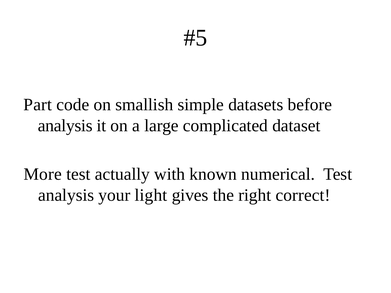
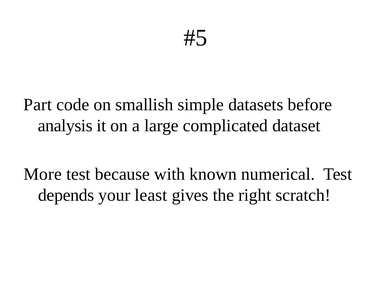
actually: actually -> because
analysis at (66, 195): analysis -> depends
light: light -> least
correct: correct -> scratch
